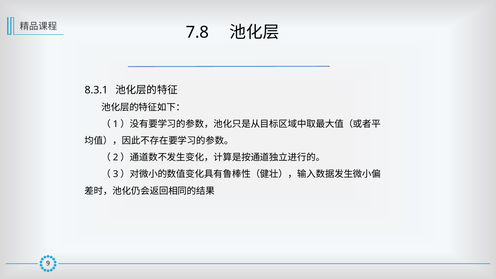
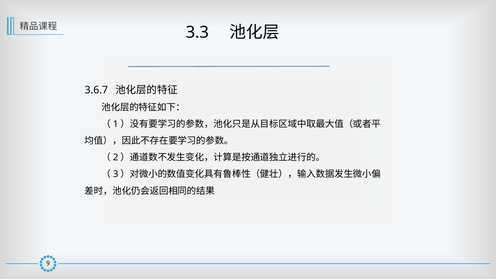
7.8: 7.8 -> 3.3
8.3.1: 8.3.1 -> 3.6.7
